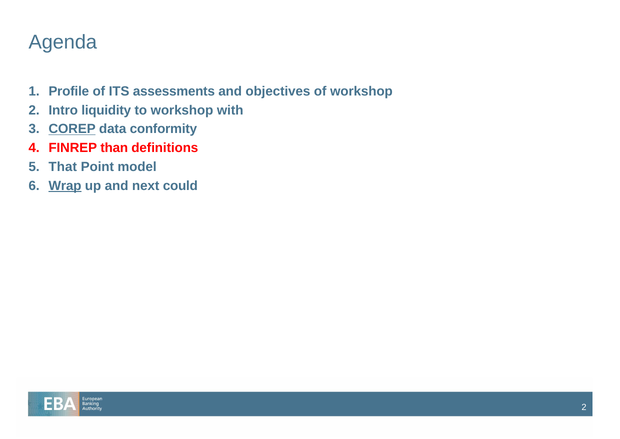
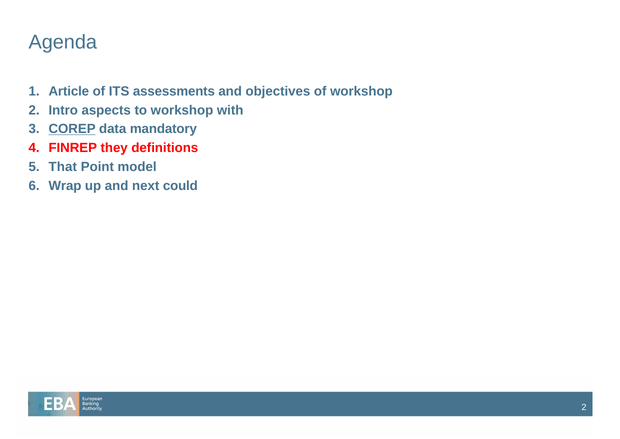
Profile: Profile -> Article
liquidity: liquidity -> aspects
conformity: conformity -> mandatory
than: than -> they
Wrap underline: present -> none
